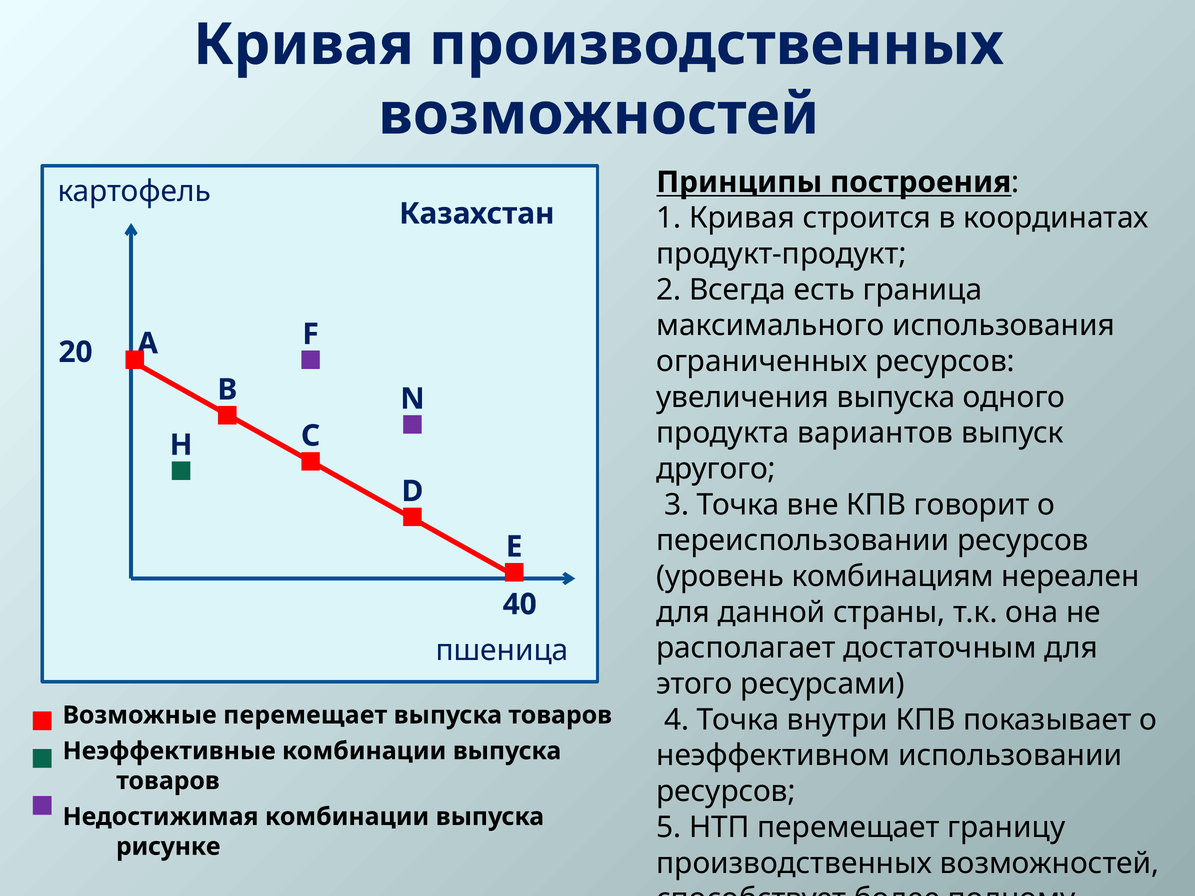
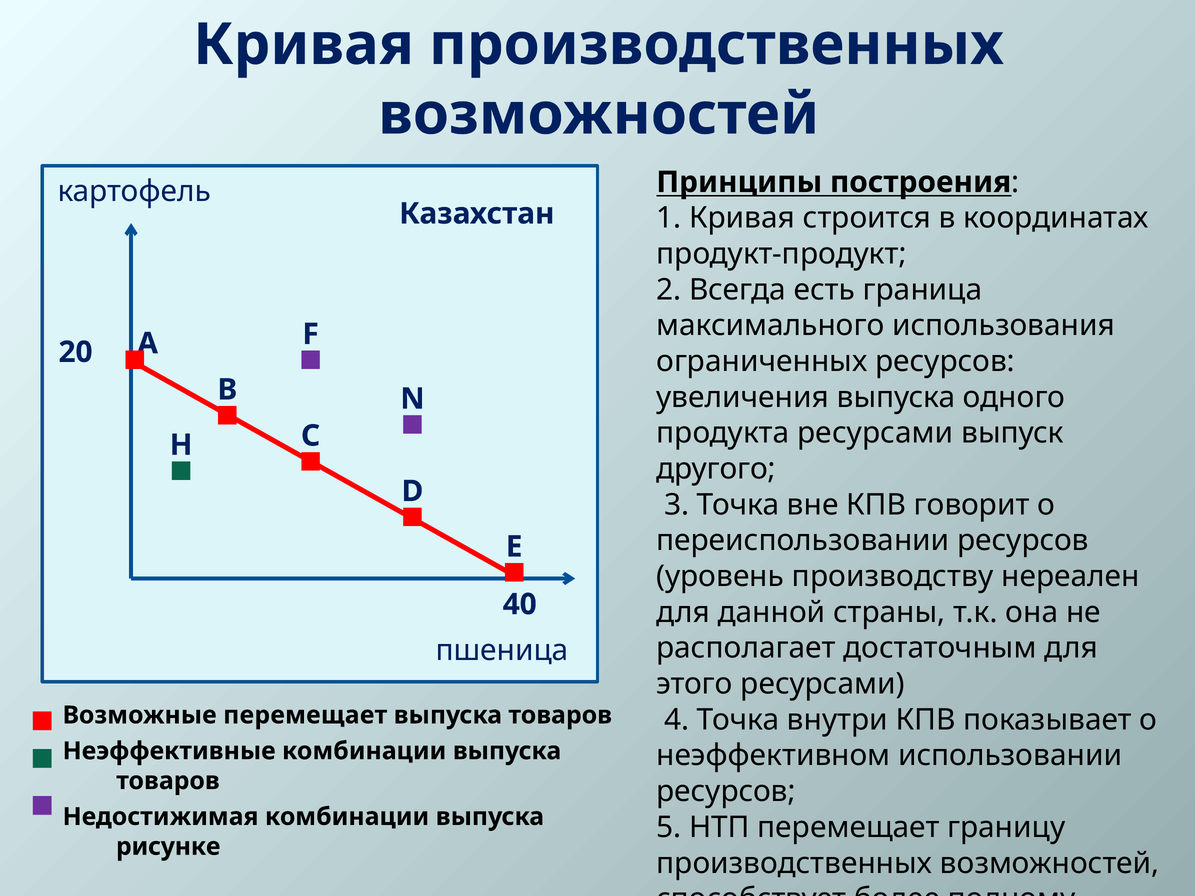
продукта вариантов: вариантов -> ресурсами
комбинациям: комбинациям -> производству
